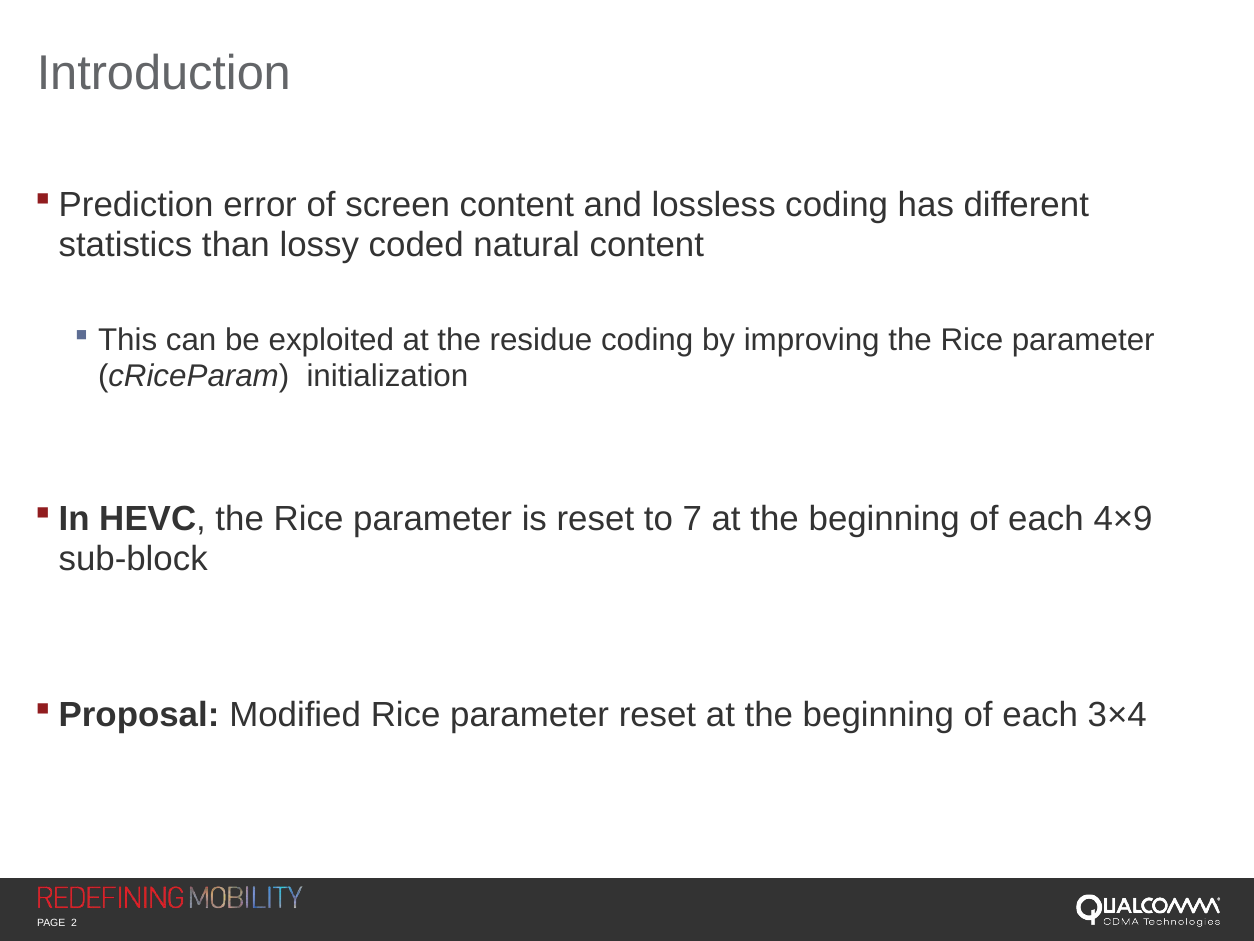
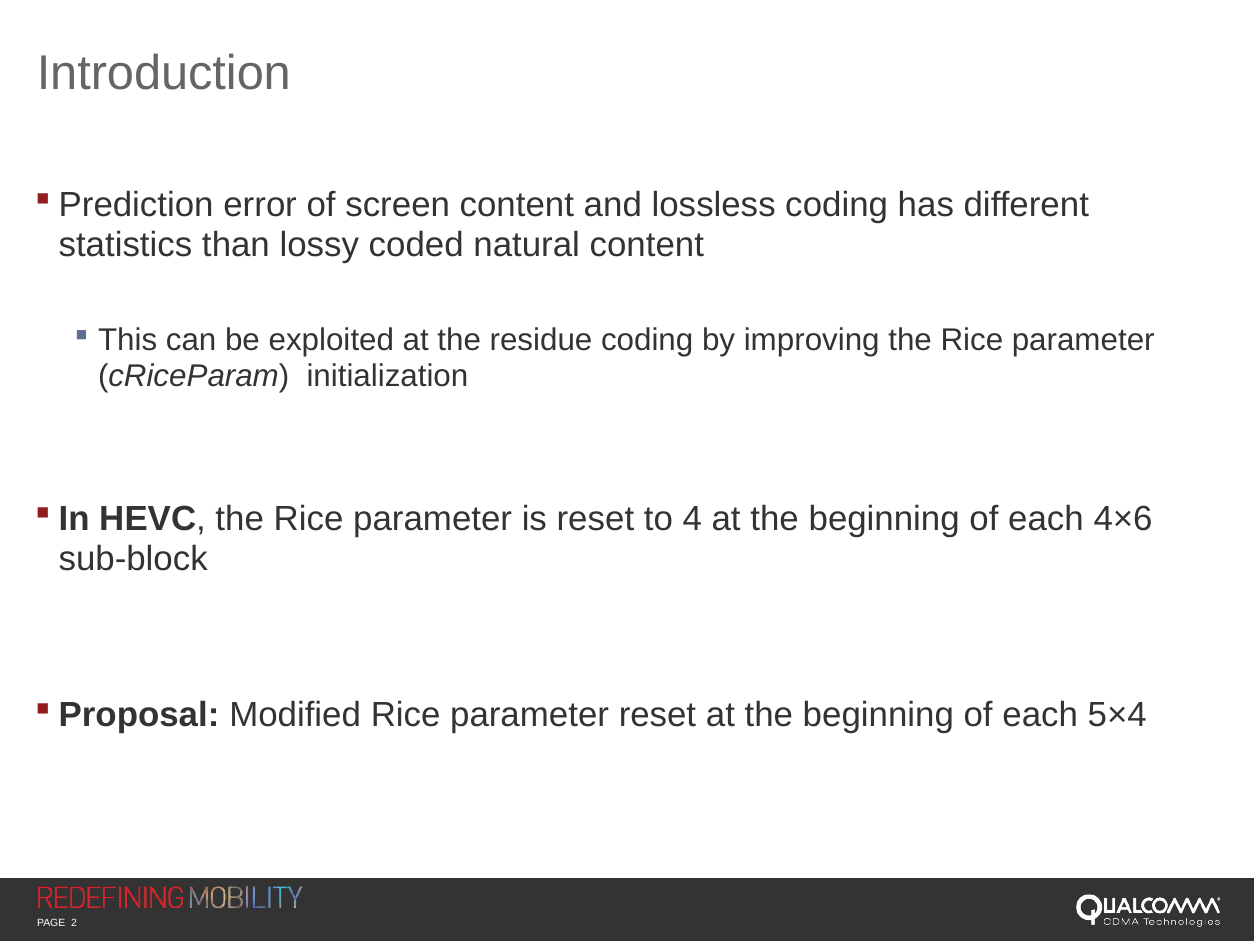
7: 7 -> 4
4×9: 4×9 -> 4×6
3×4: 3×4 -> 5×4
